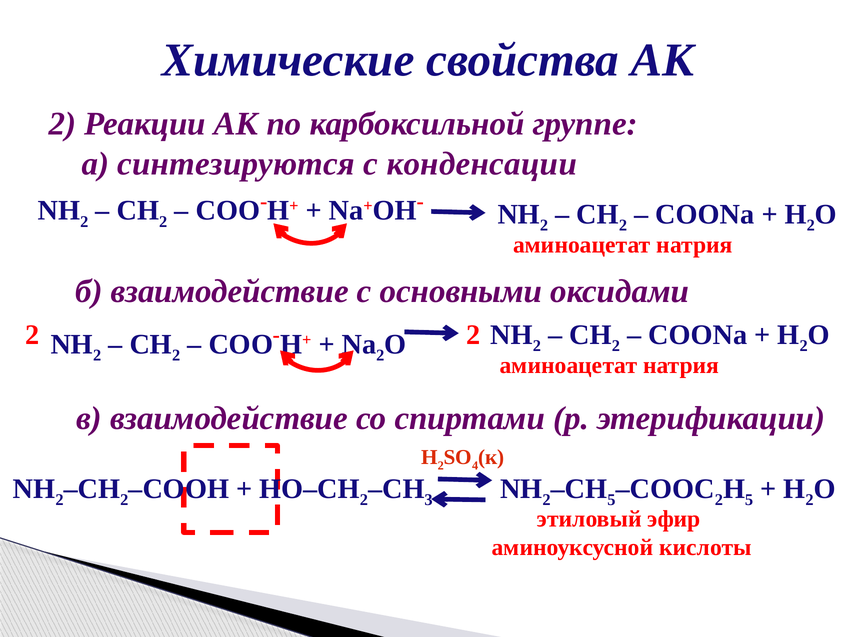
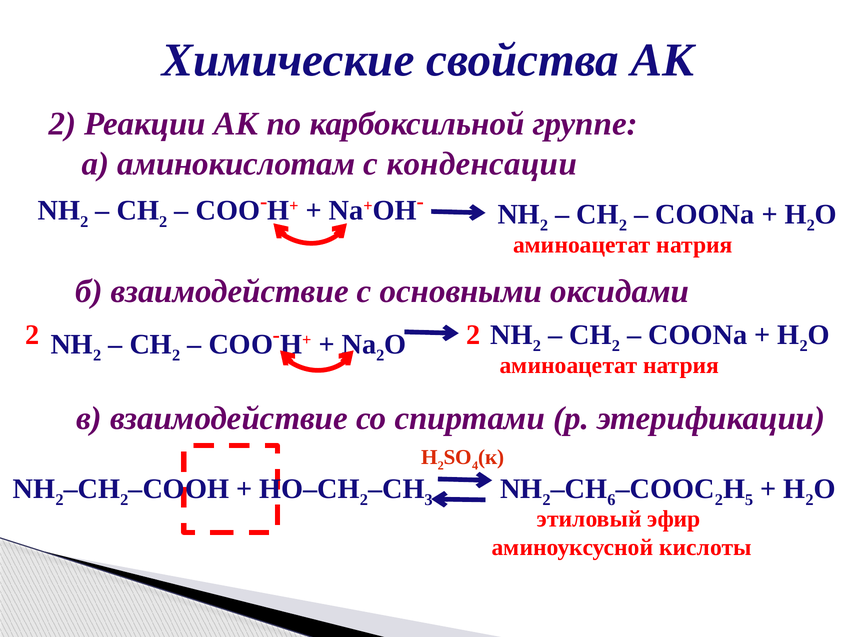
синтезируются: синтезируются -> аминокислотам
5 at (611, 500): 5 -> 6
